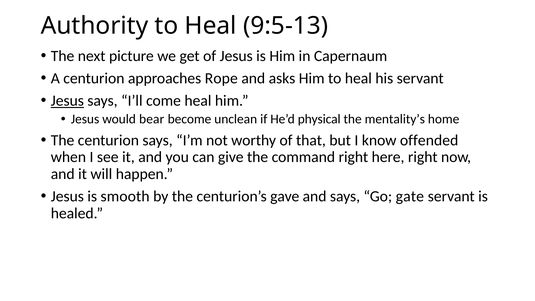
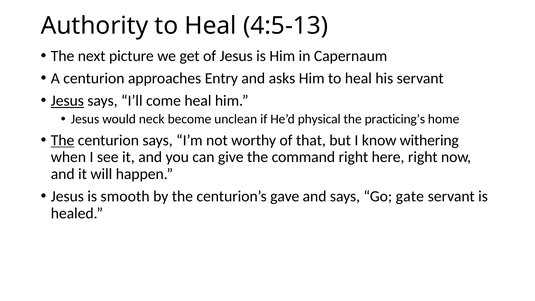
9:5-13: 9:5-13 -> 4:5-13
Rope: Rope -> Entry
bear: bear -> neck
mentality’s: mentality’s -> practicing’s
The at (63, 140) underline: none -> present
offended: offended -> withering
